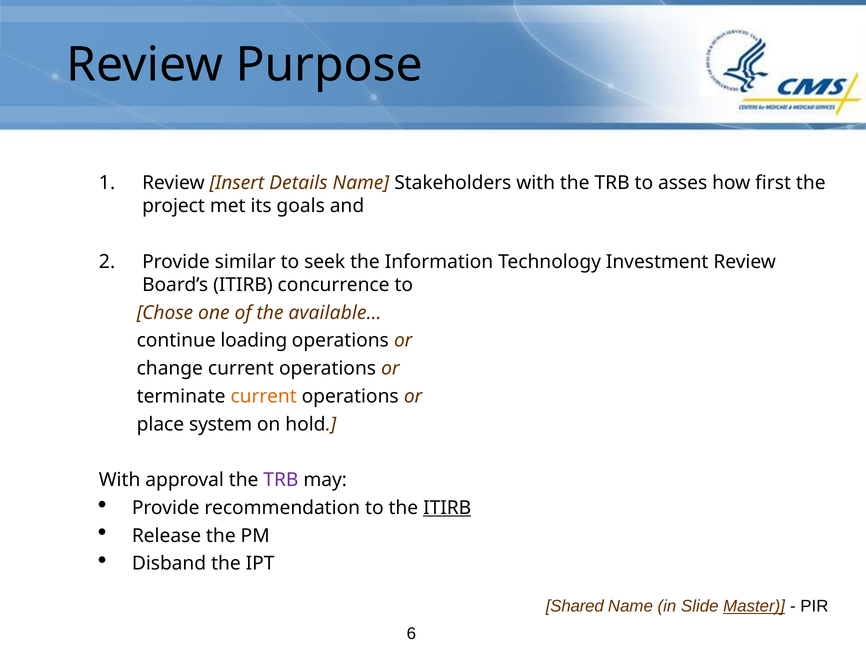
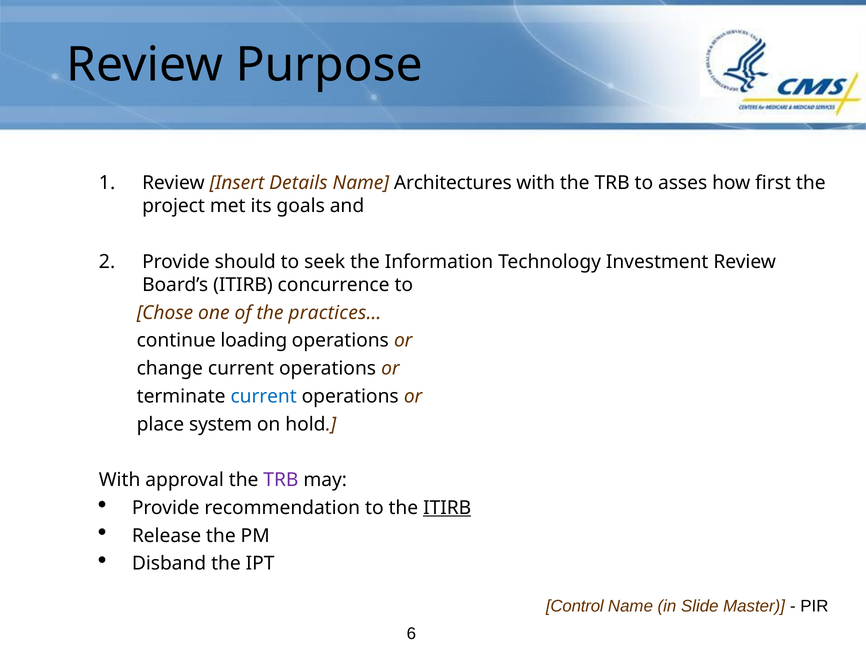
Stakeholders: Stakeholders -> Architectures
similar: similar -> should
available…: available… -> practices…
current at (264, 397) colour: orange -> blue
Shared: Shared -> Control
Master underline: present -> none
